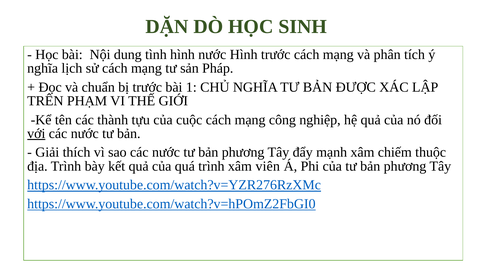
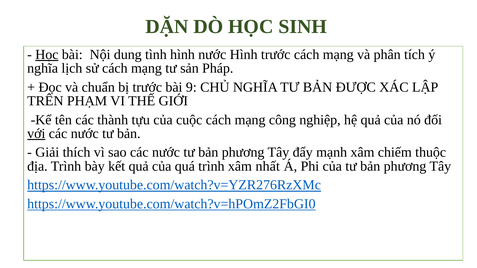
Học at (47, 55) underline: none -> present
1: 1 -> 9
viên: viên -> nhất
